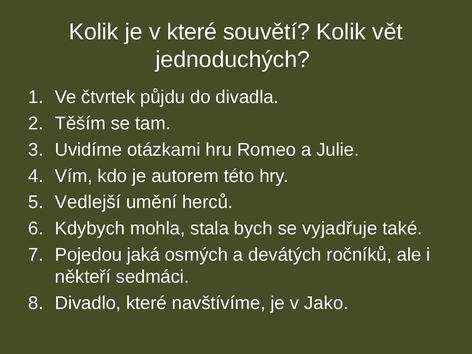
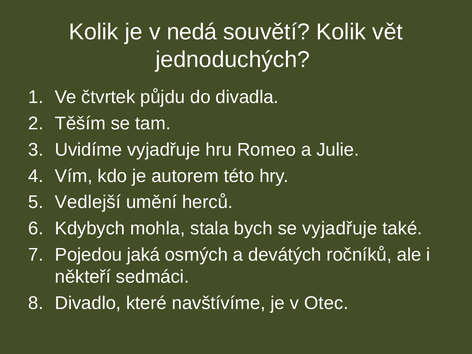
v které: které -> nedá
Uvidíme otázkami: otázkami -> vyjadřuje
Jako: Jako -> Otec
